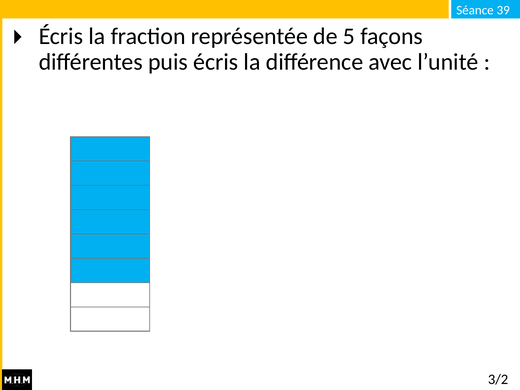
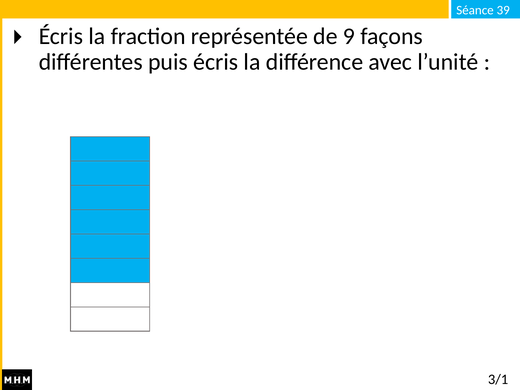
5: 5 -> 9
3/2: 3/2 -> 3/1
